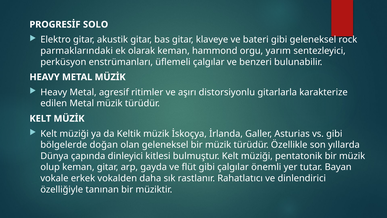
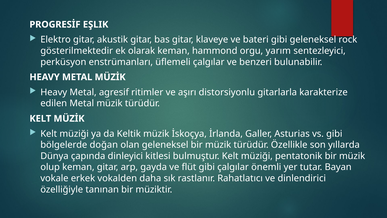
SOLO: SOLO -> EŞLIK
parmaklarındaki: parmaklarındaki -> gösterilmektedir
